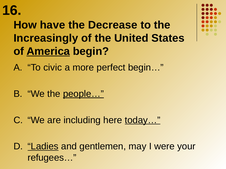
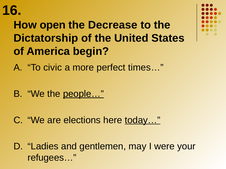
have: have -> open
Increasingly: Increasingly -> Dictatorship
America underline: present -> none
begin…: begin… -> times…
including: including -> elections
Ladies underline: present -> none
